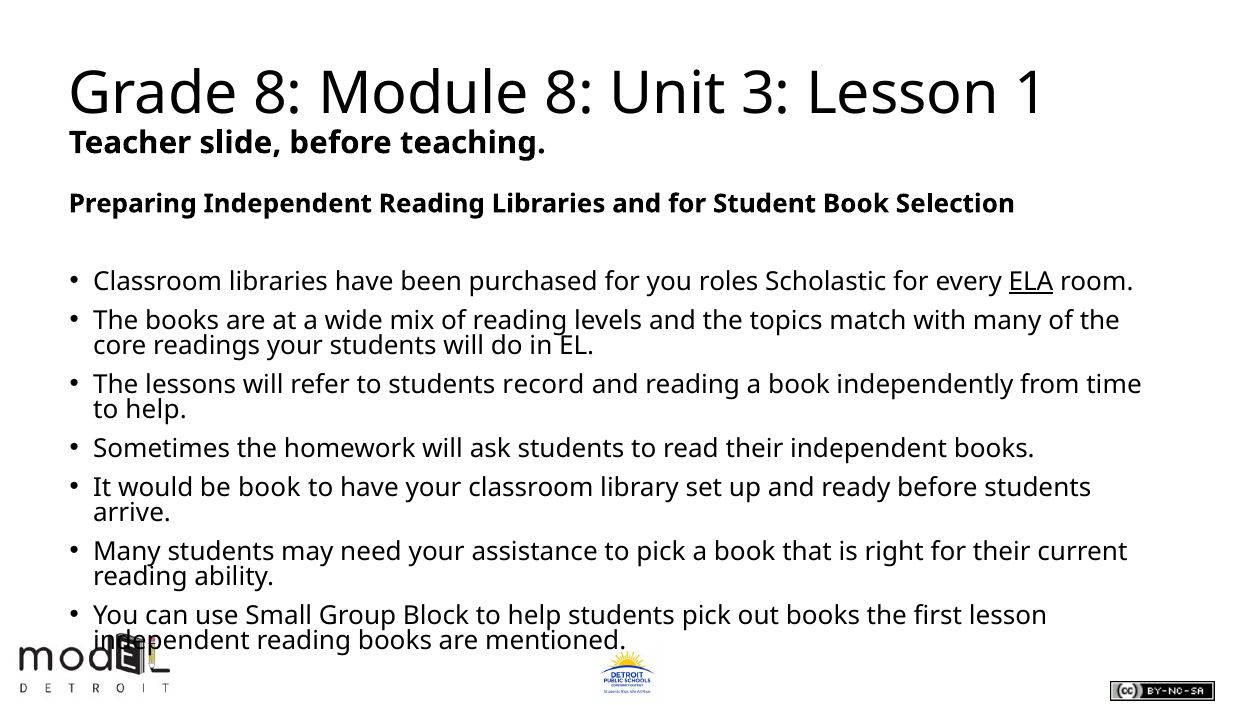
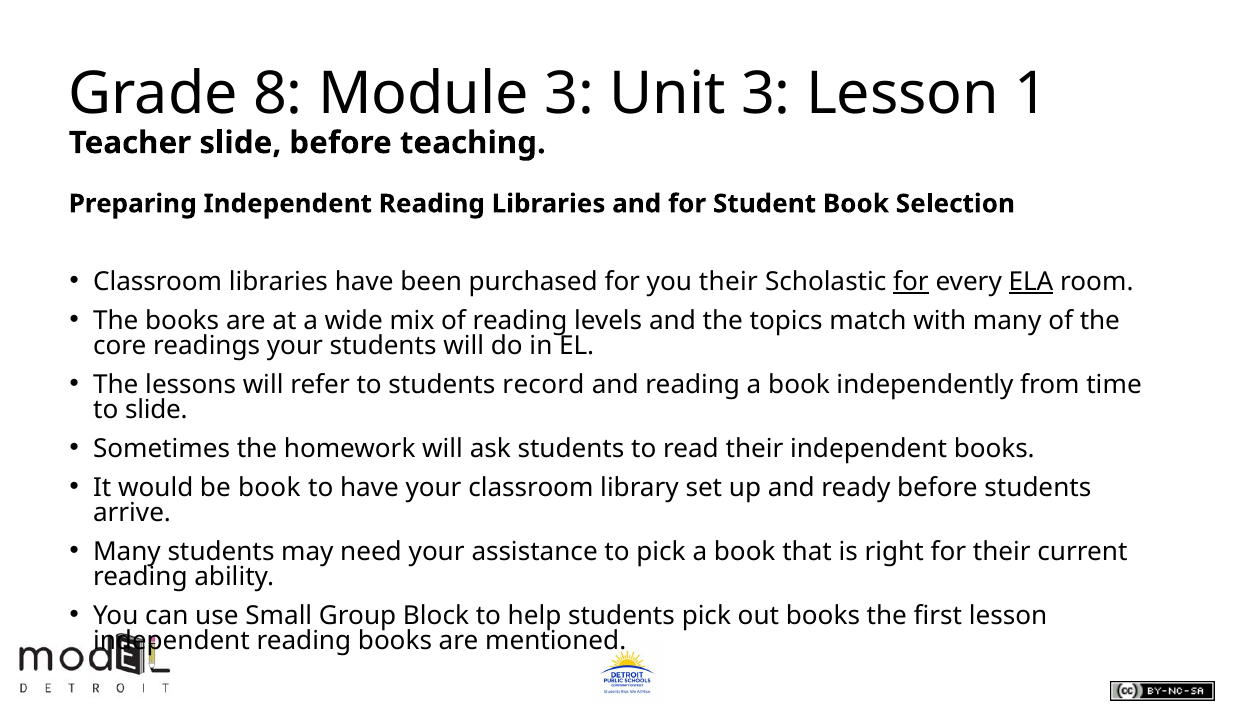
Module 8: 8 -> 3
you roles: roles -> their
for at (911, 282) underline: none -> present
help at (156, 410): help -> slide
